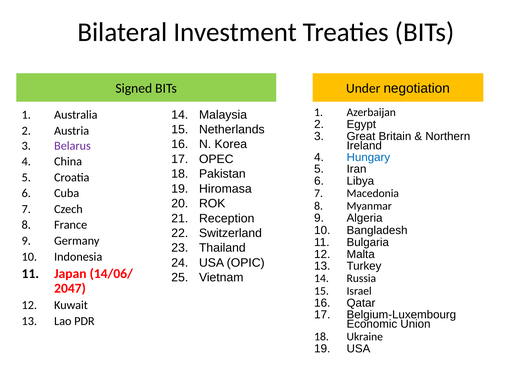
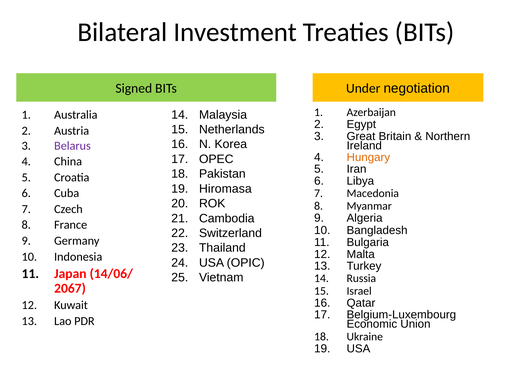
Hungary colour: blue -> orange
Reception: Reception -> Cambodia
2047: 2047 -> 2067
